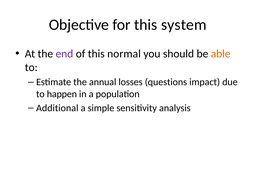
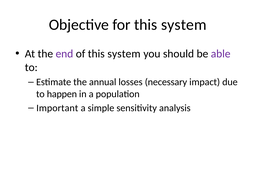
of this normal: normal -> system
able colour: orange -> purple
questions: questions -> necessary
Additional: Additional -> Important
